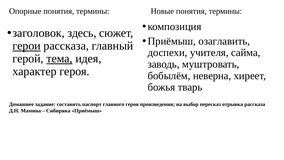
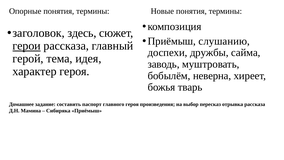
озаглавить: озаглавить -> слушанию
учителя: учителя -> дружбы
тема underline: present -> none
